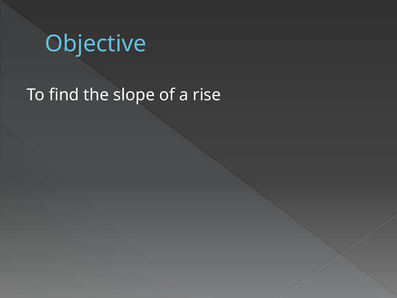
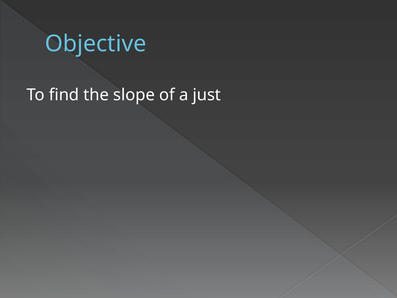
rise: rise -> just
